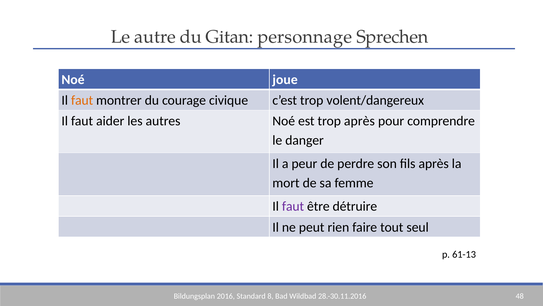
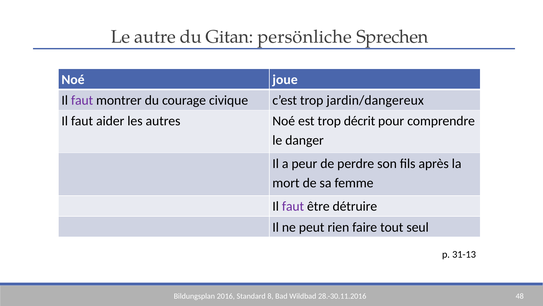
personnage: personnage -> persönliche
faut at (82, 100) colour: orange -> purple
volent/dangereux: volent/dangereux -> jardin/dangereux
trop après: après -> décrit
61-13: 61-13 -> 31-13
